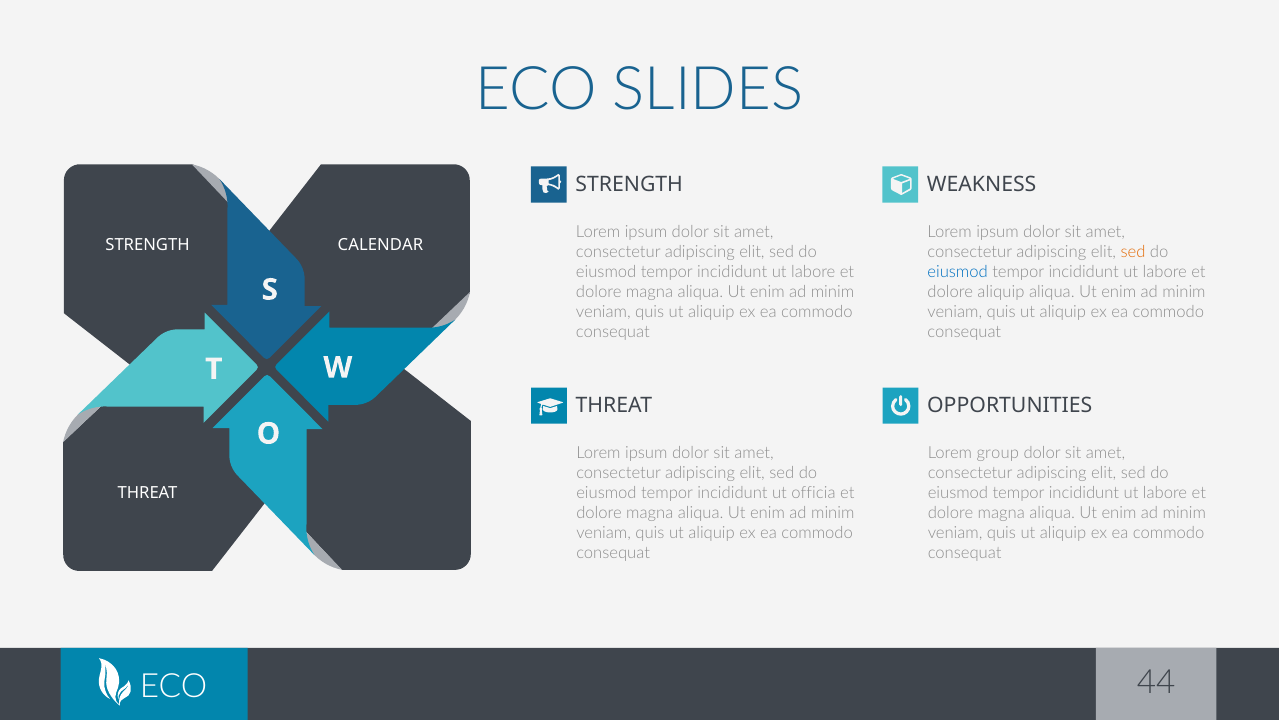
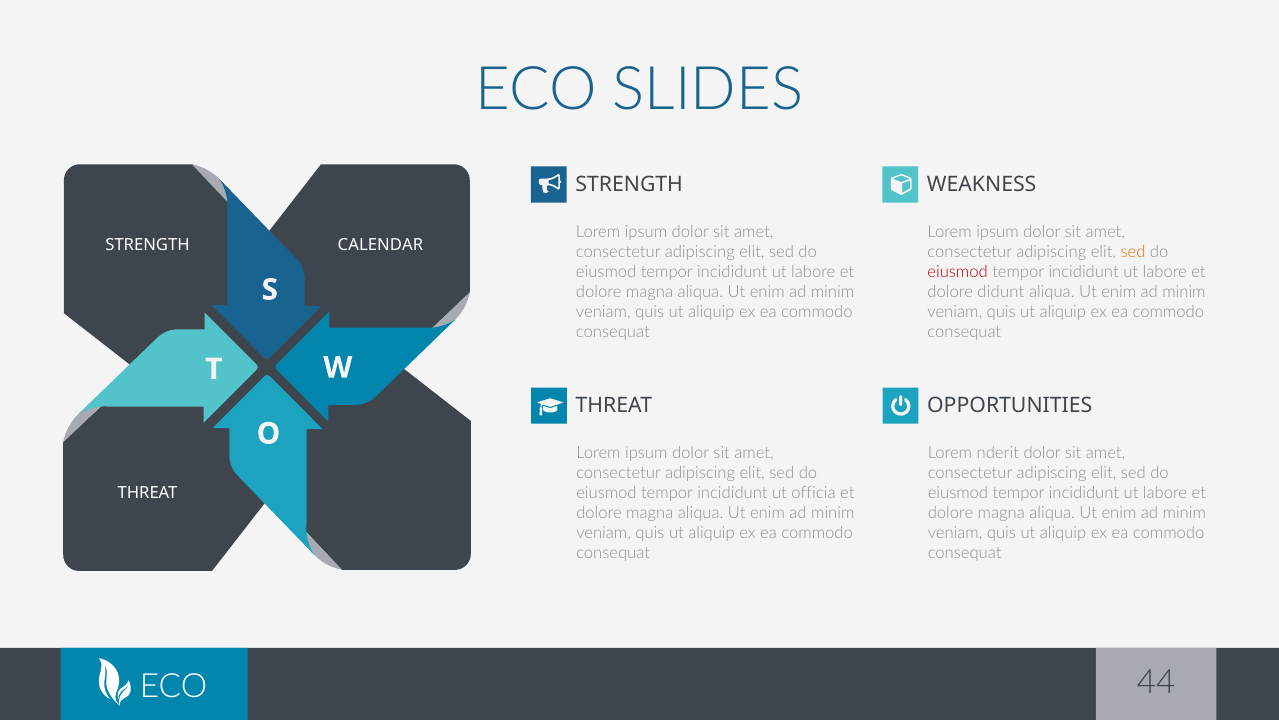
eiusmod at (958, 272) colour: blue -> red
dolore aliquip: aliquip -> didunt
group: group -> nderit
